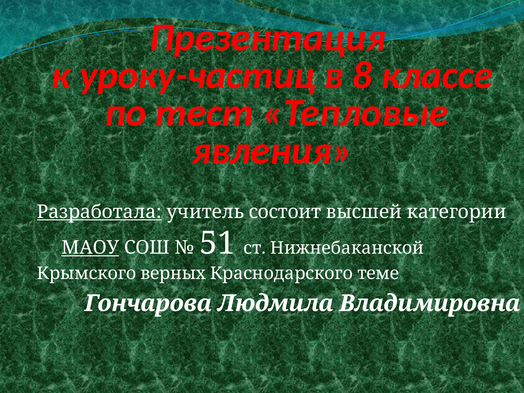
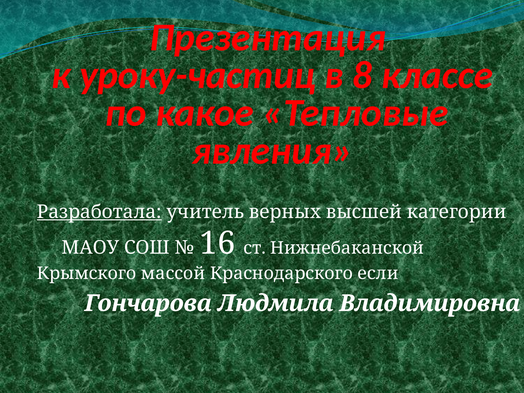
тест: тест -> какое
состоит: состоит -> верных
МАОУ underline: present -> none
51: 51 -> 16
верных: верных -> массой
теме: теме -> если
